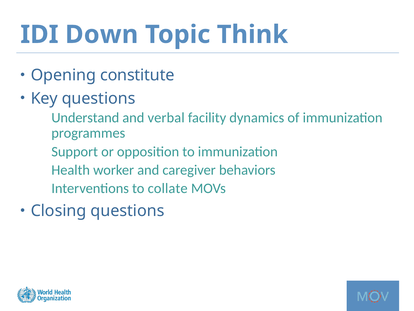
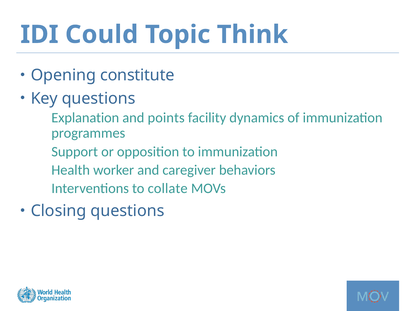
Down: Down -> Could
Understand: Understand -> Explanation
verbal: verbal -> points
